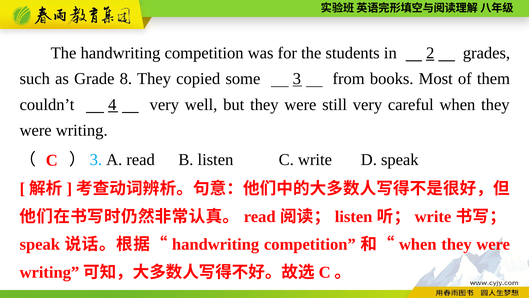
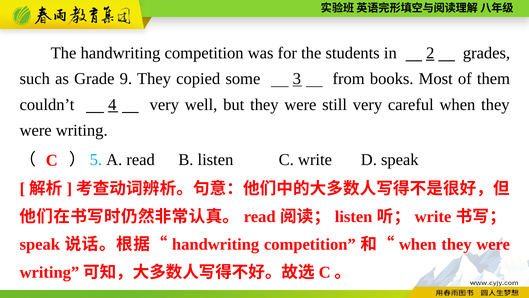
8: 8 -> 9
3 at (96, 160): 3 -> 5
